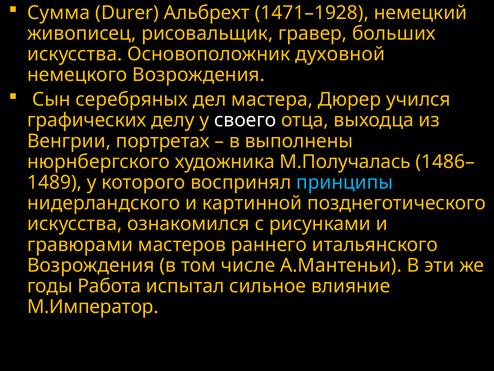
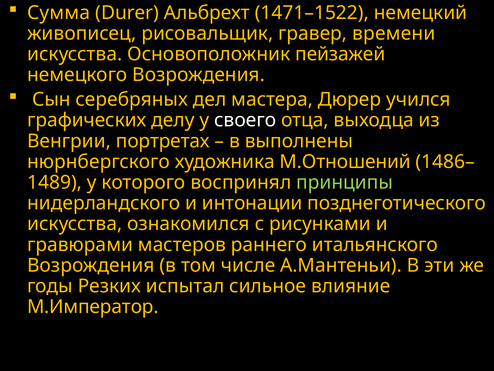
1471–1928: 1471–1928 -> 1471–1522
больших: больших -> времени
духовной: духовной -> пейзажей
М.Получалась: М.Получалась -> М.Отношений
принципы colour: light blue -> light green
картинной: картинной -> интонации
Работа: Работа -> Резких
